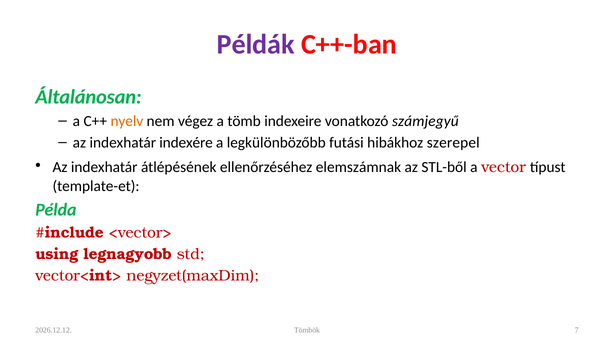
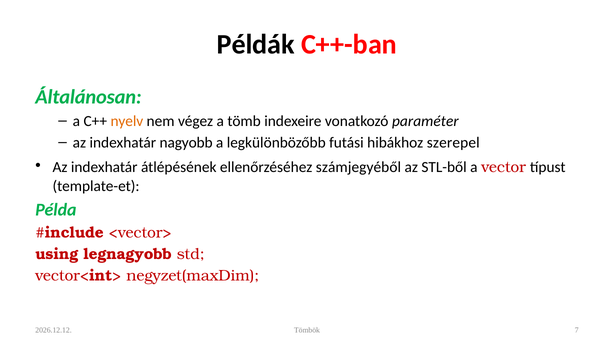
Példák colour: purple -> black
számjegyű: számjegyű -> paraméter
indexére: indexére -> nagyobb
elemszámnak: elemszámnak -> számjegyéből
